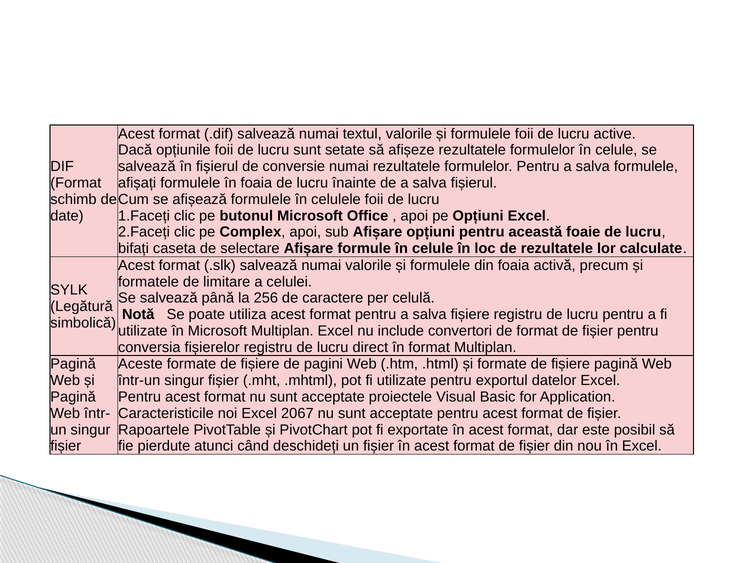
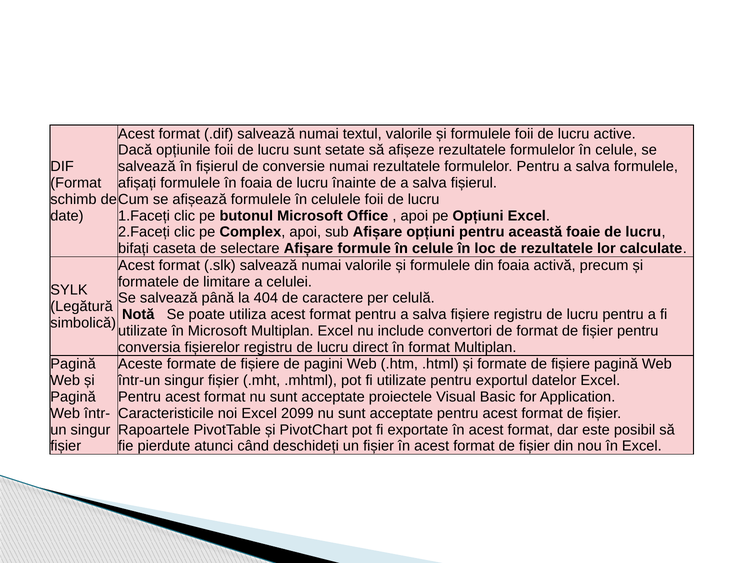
256: 256 -> 404
2067: 2067 -> 2099
